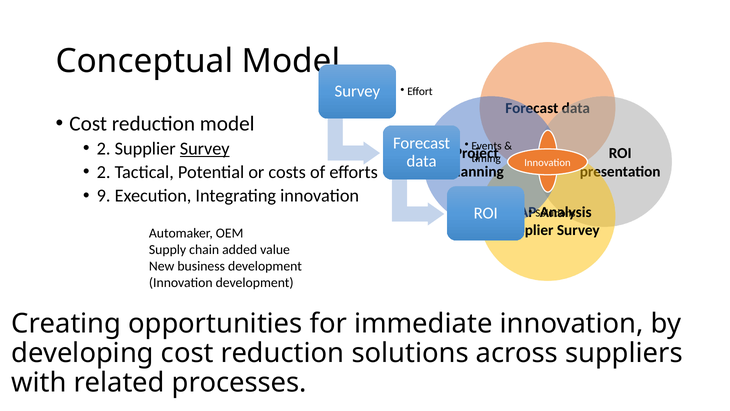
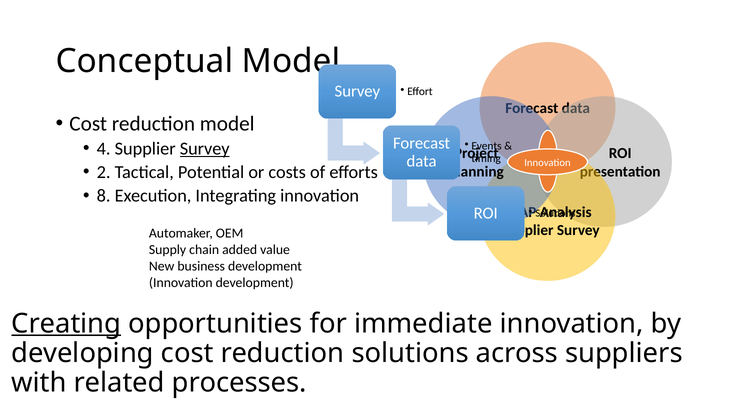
2 at (104, 149): 2 -> 4
9: 9 -> 8
Creating underline: none -> present
